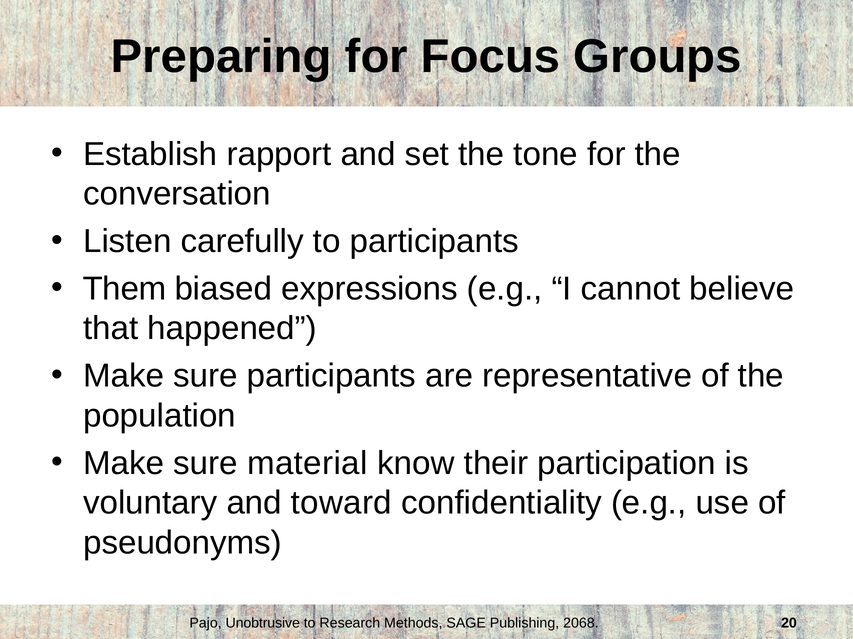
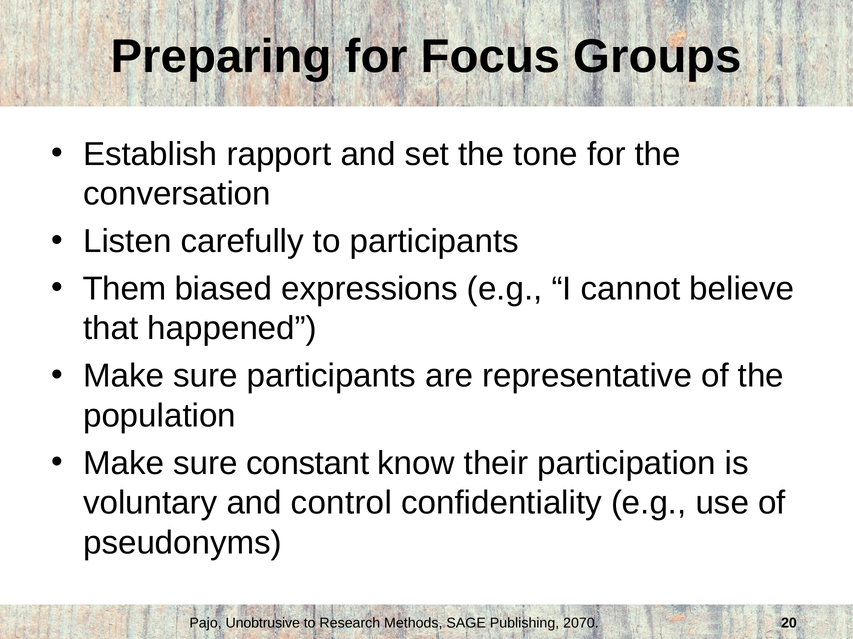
material: material -> constant
toward: toward -> control
2068: 2068 -> 2070
